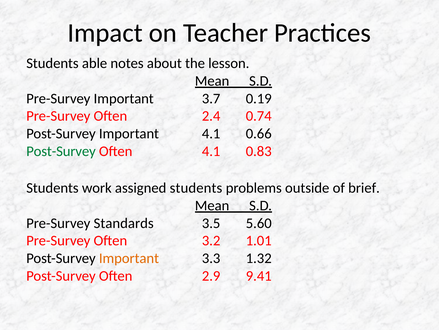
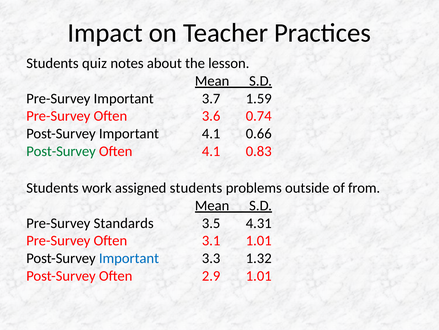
able: able -> quiz
0.19: 0.19 -> 1.59
2.4: 2.4 -> 3.6
brief: brief -> from
5.60: 5.60 -> 4.31
3.2: 3.2 -> 3.1
Important at (129, 258) colour: orange -> blue
2.9 9.41: 9.41 -> 1.01
